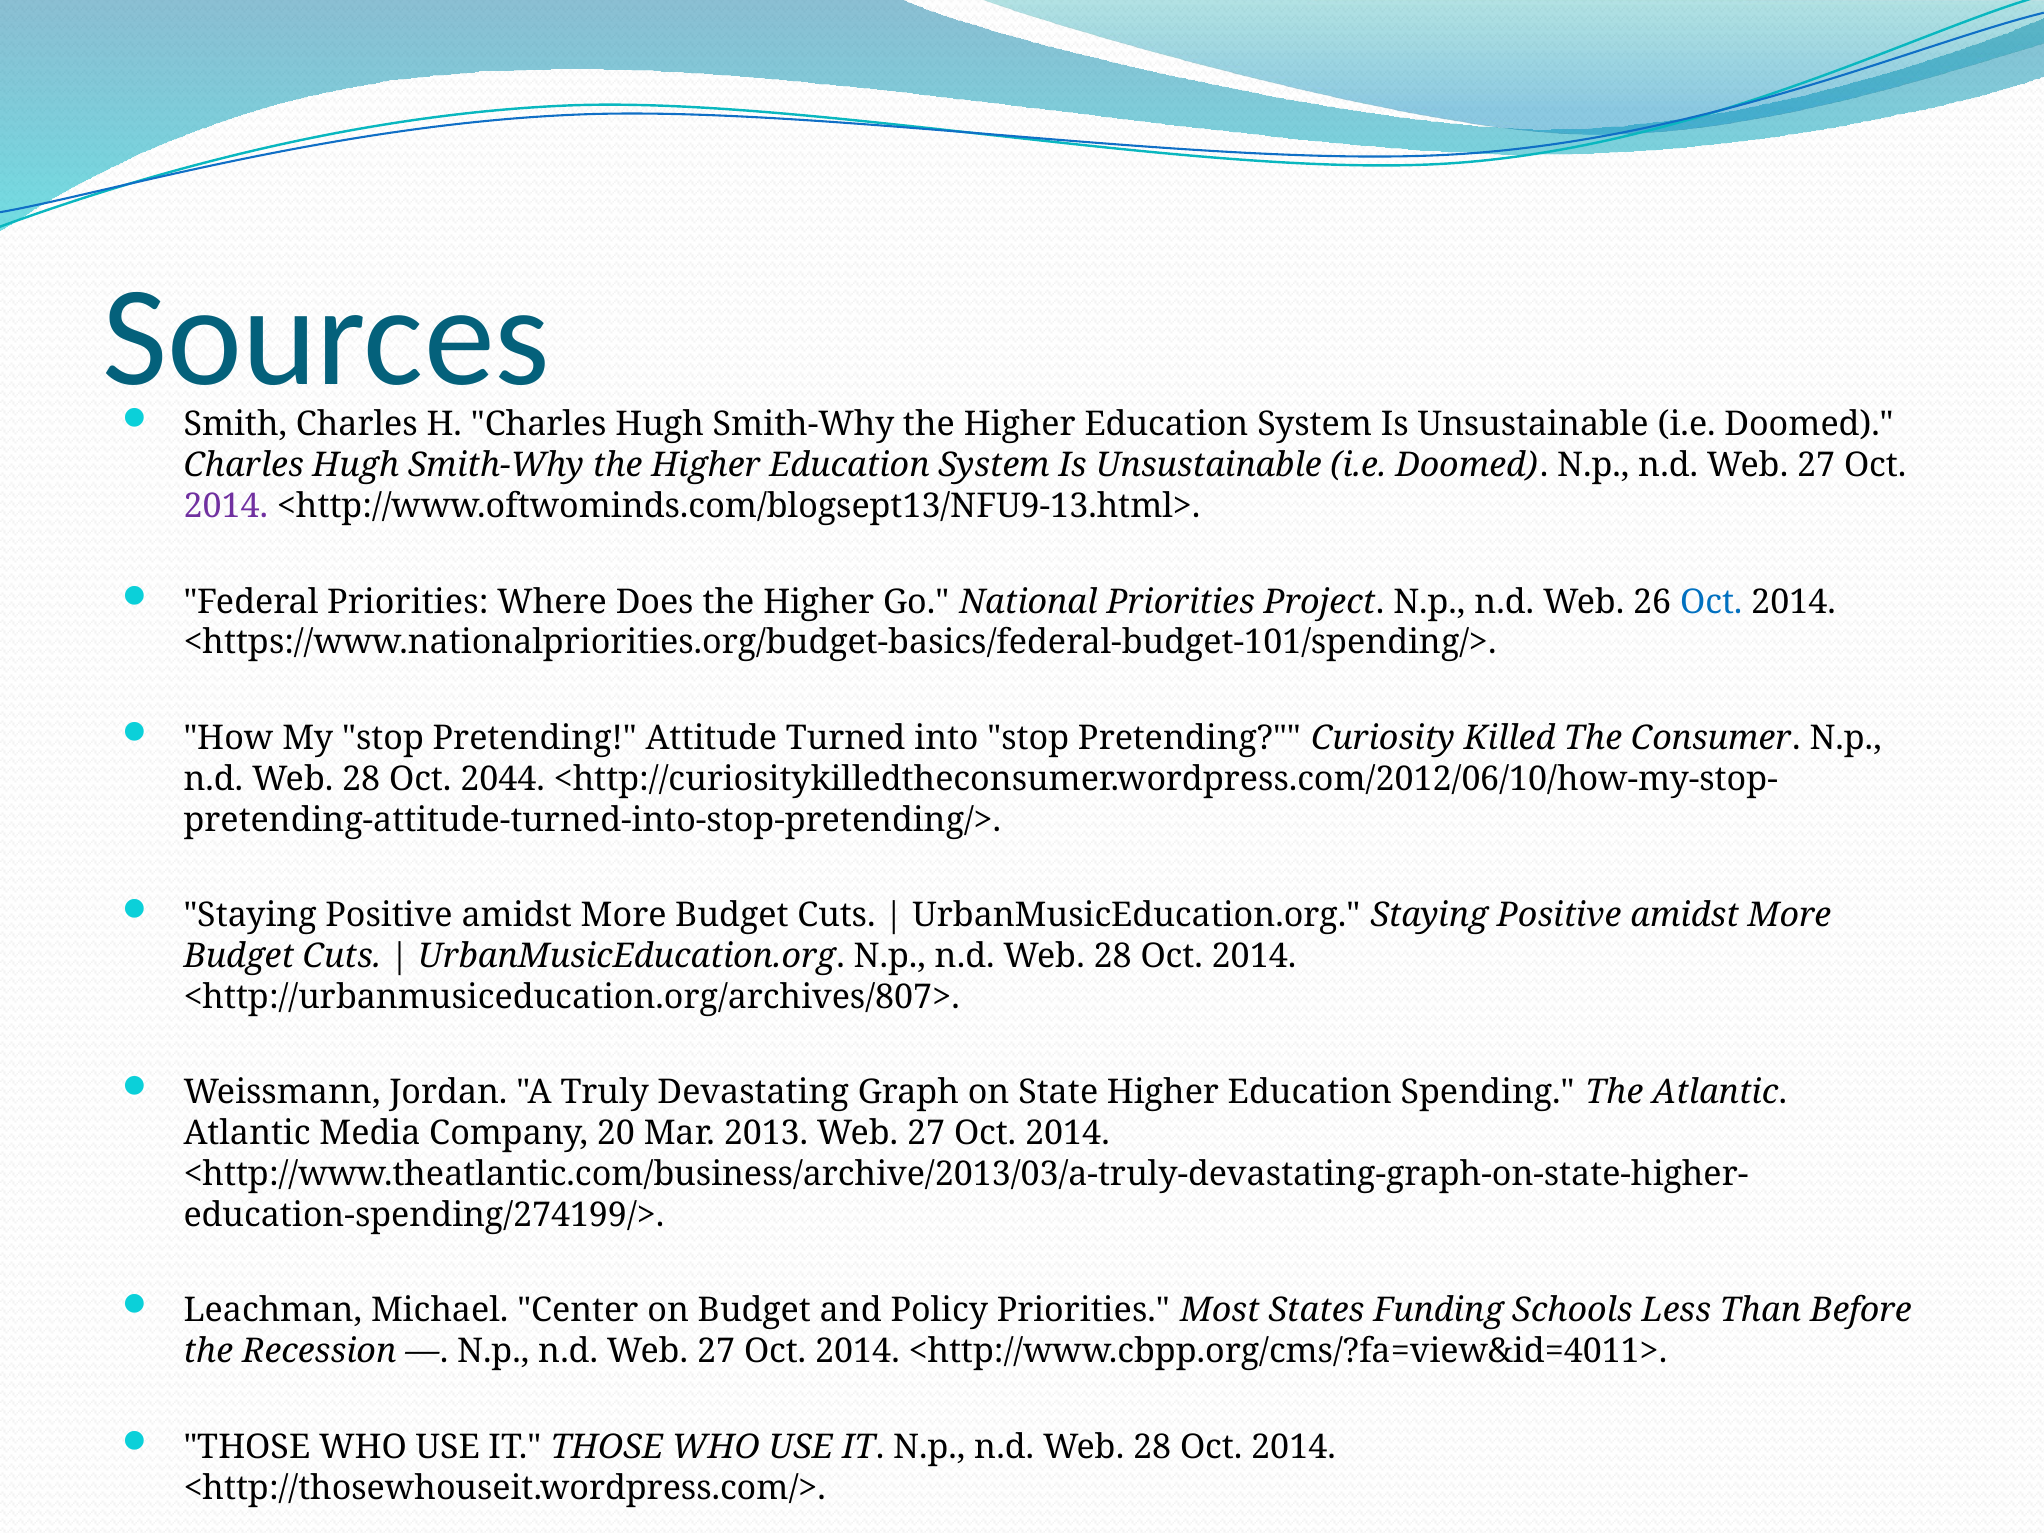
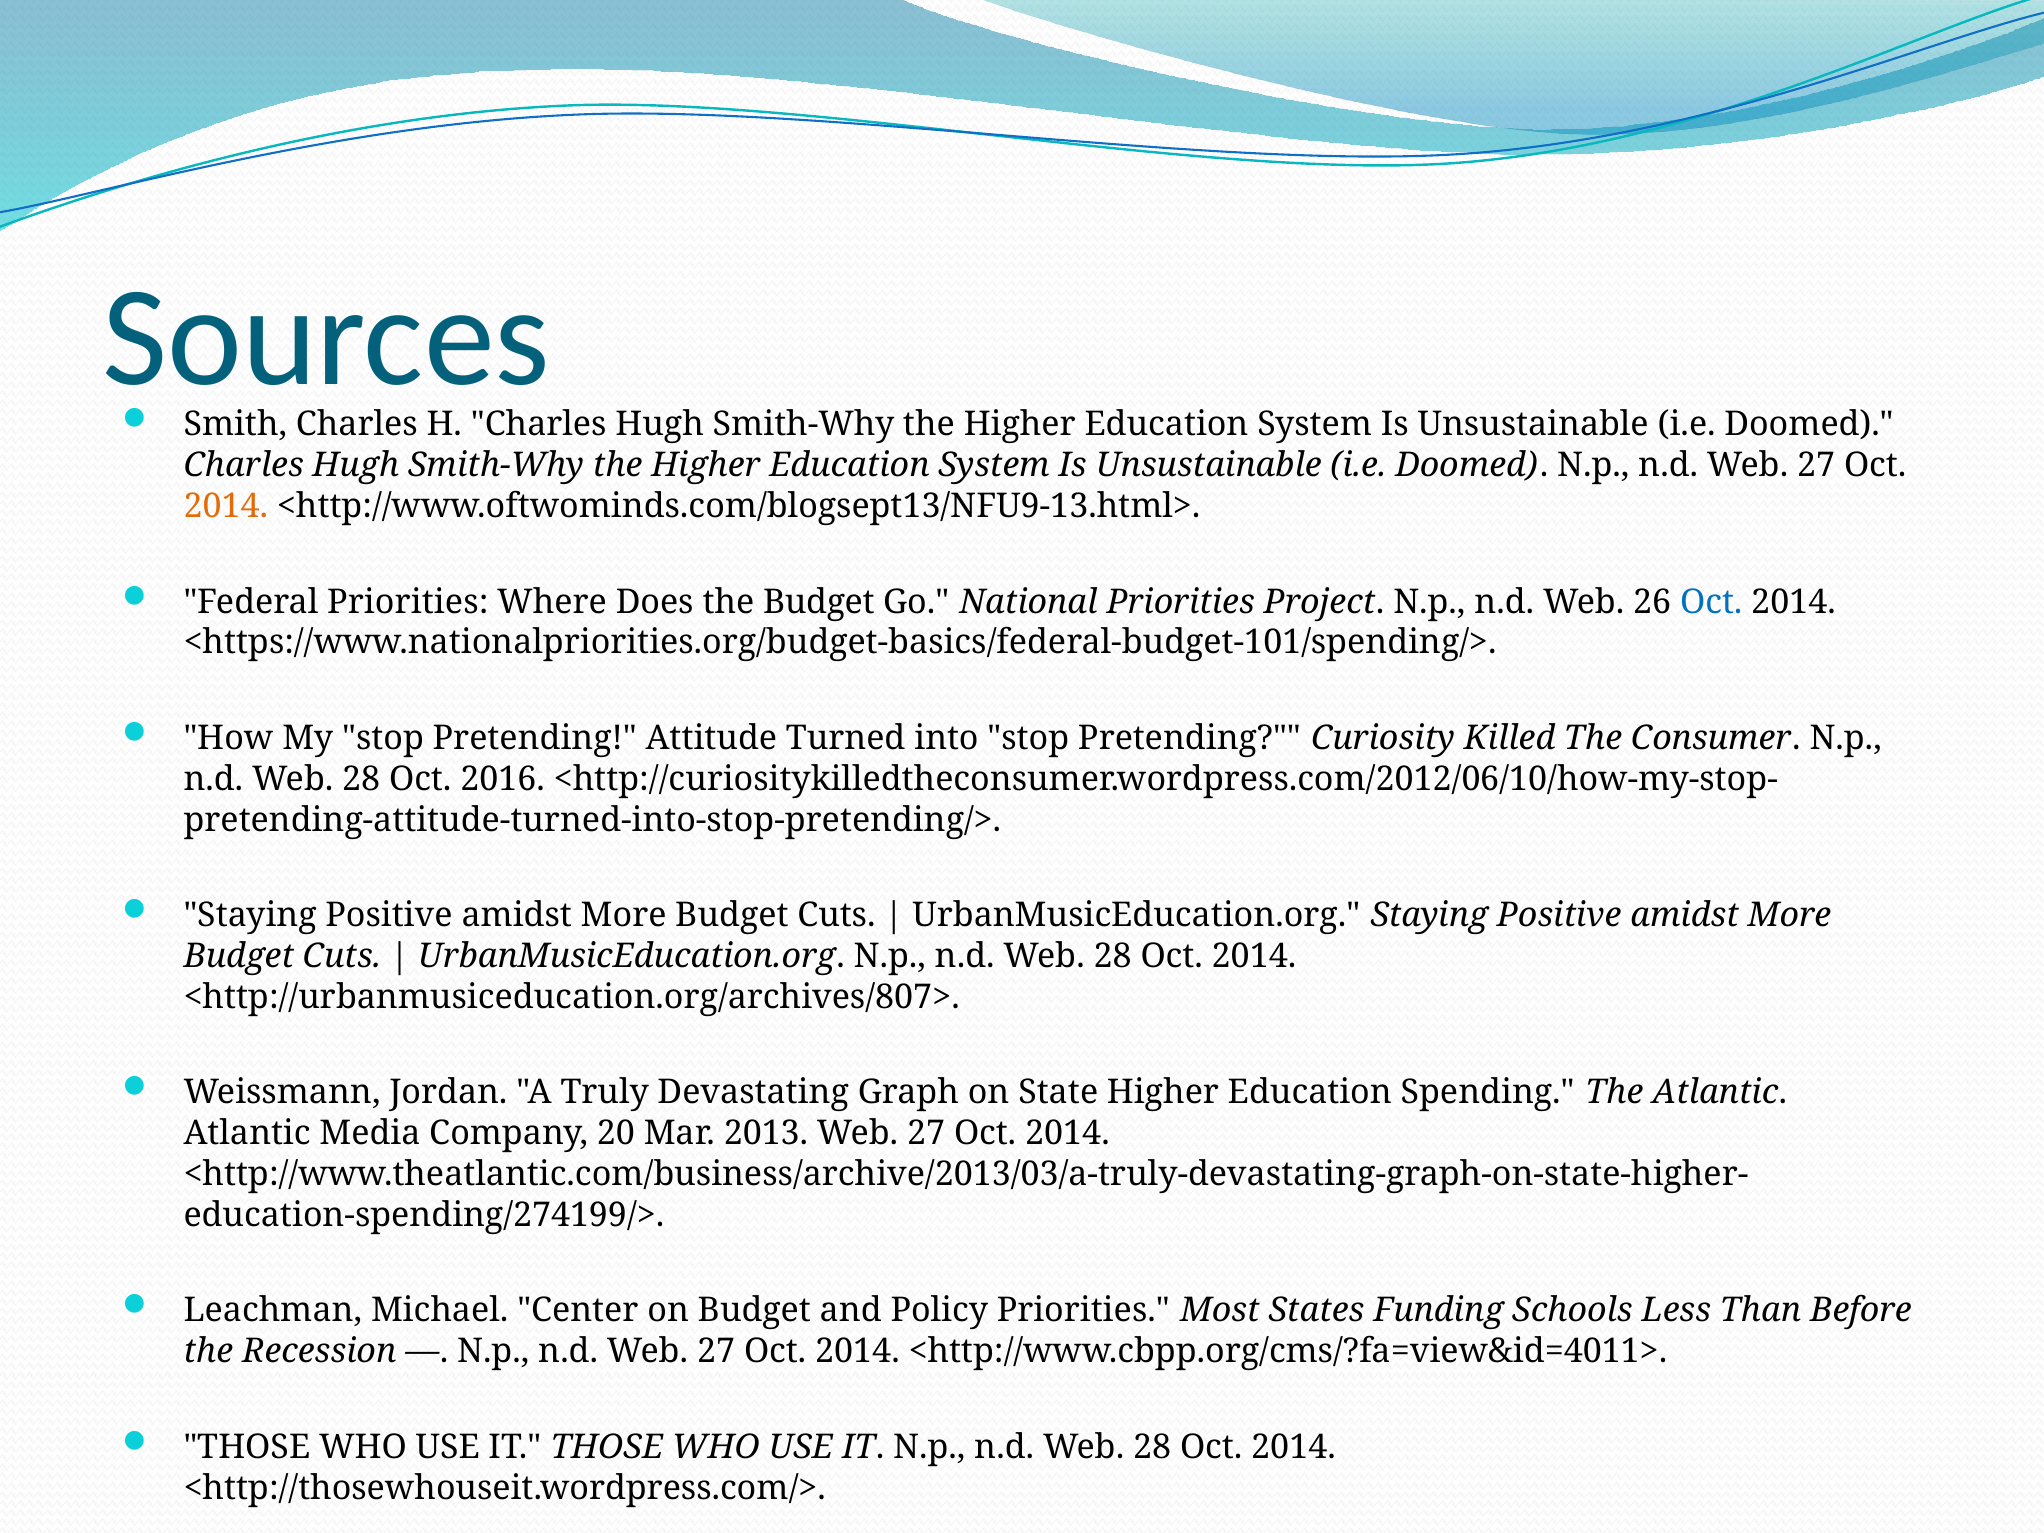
2014 at (226, 506) colour: purple -> orange
Does the Higher: Higher -> Budget
2044: 2044 -> 2016
